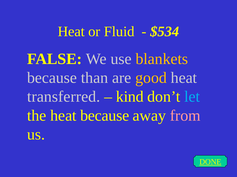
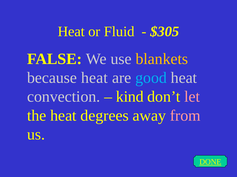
$534: $534 -> $305
because than: than -> heat
good colour: yellow -> light blue
transferred: transferred -> convection
let colour: light blue -> pink
heat because: because -> degrees
